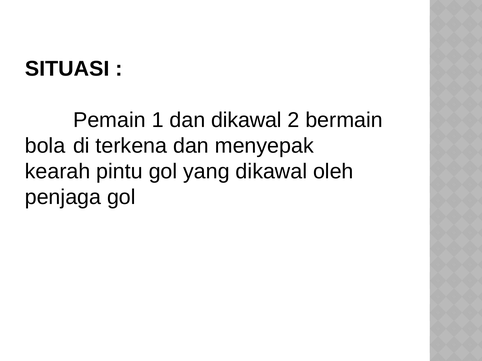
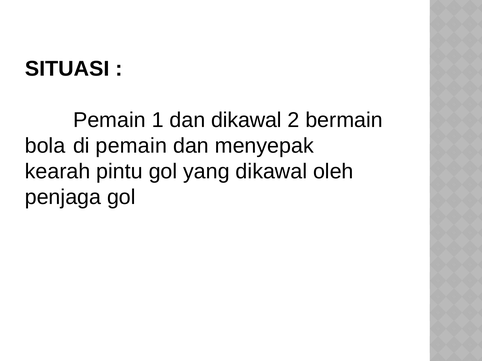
di terkena: terkena -> pemain
